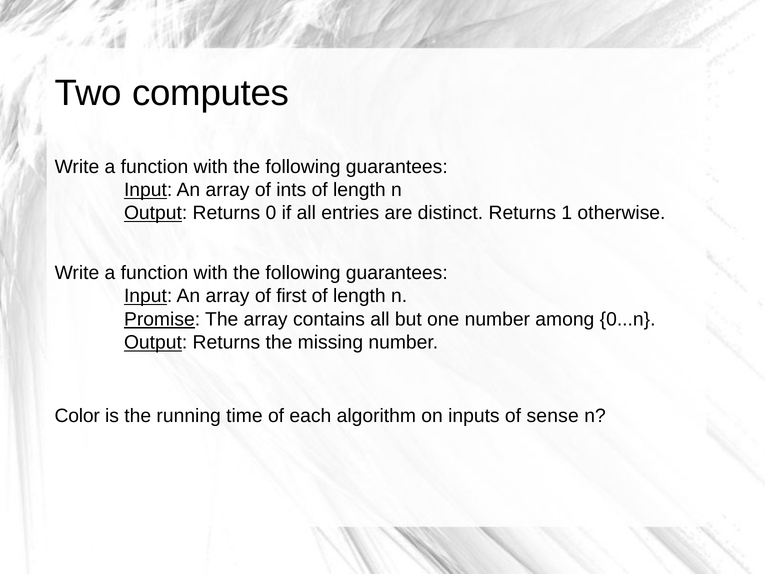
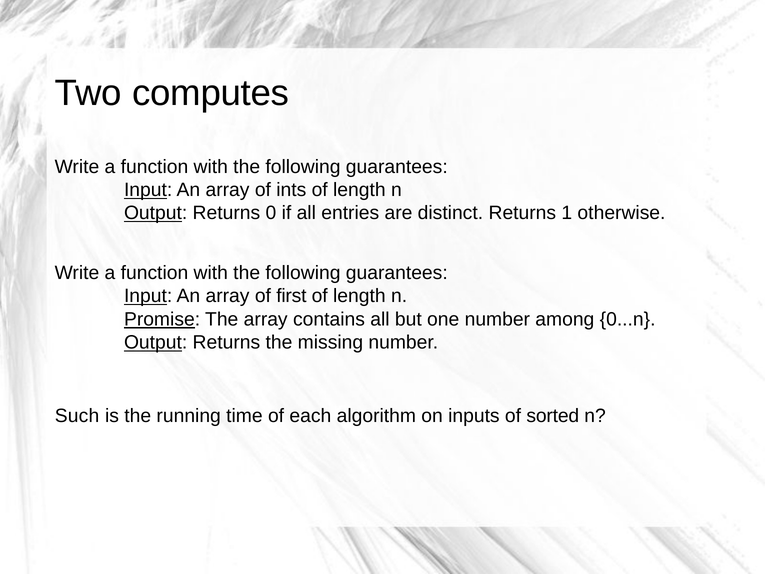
Color: Color -> Such
sense: sense -> sorted
